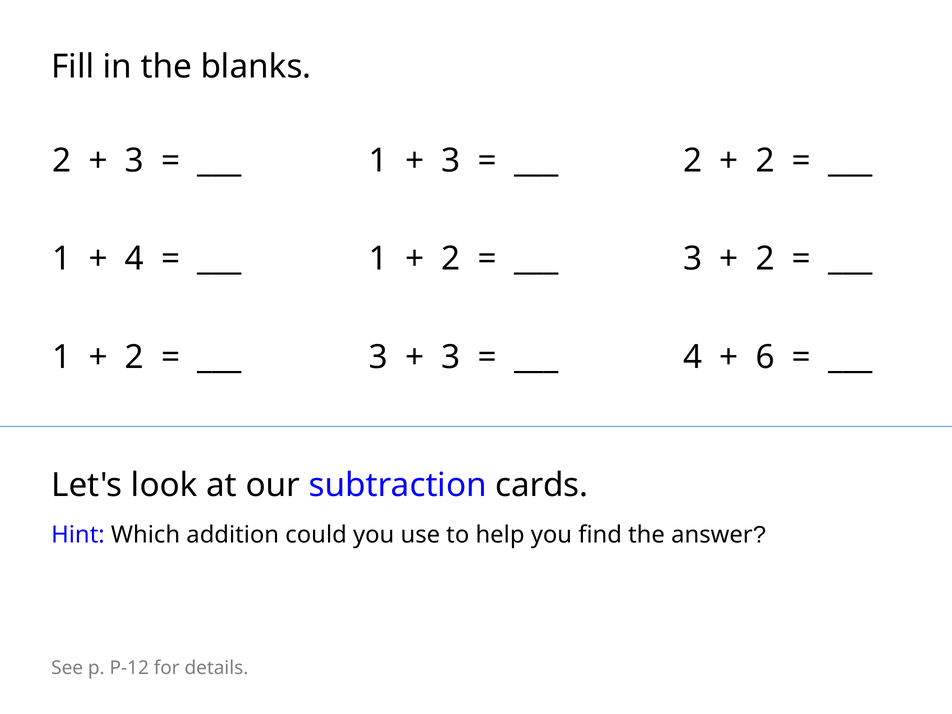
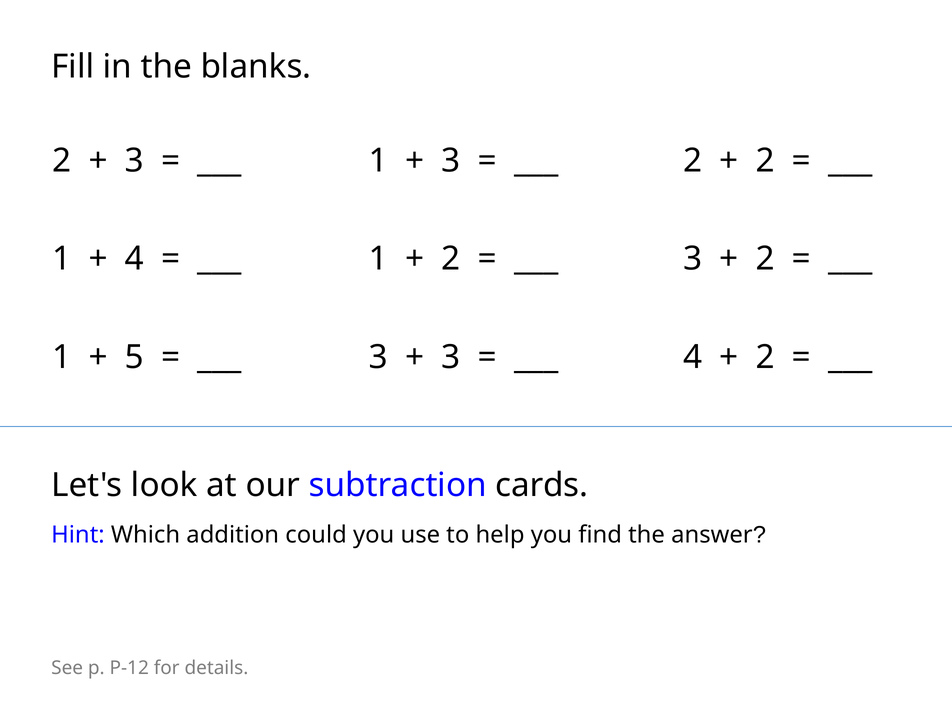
2 at (134, 357): 2 -> 5
6 at (765, 357): 6 -> 2
